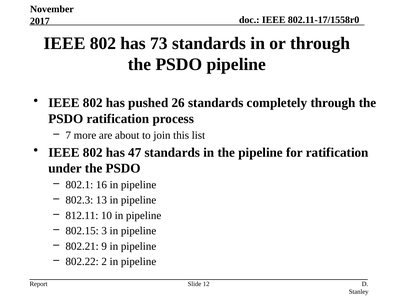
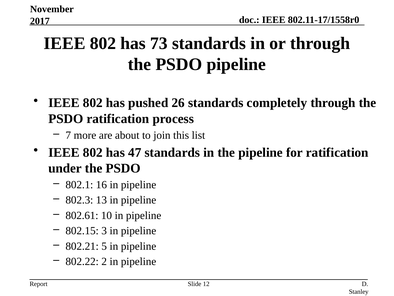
812.11: 812.11 -> 802.61
9: 9 -> 5
